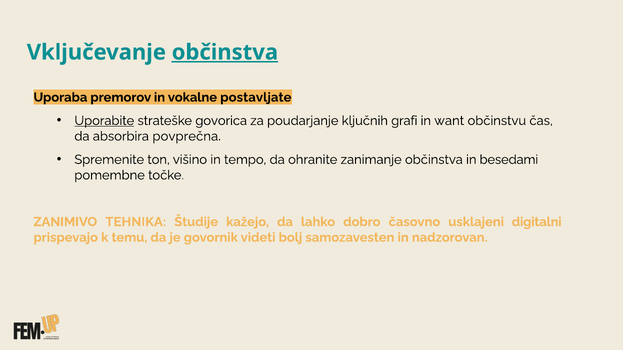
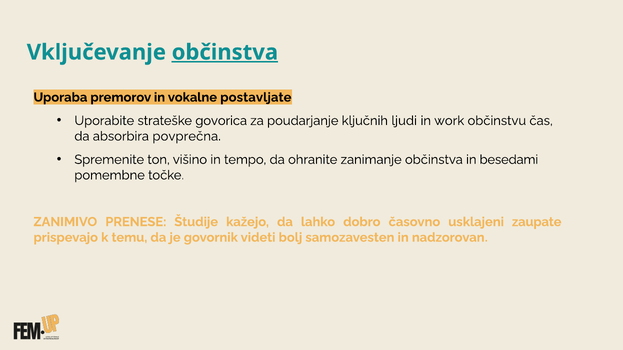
Uporabite underline: present -> none
grafi: grafi -> ljudi
want: want -> work
TEHNIKA: TEHNIKA -> PRENESE
digitalni: digitalni -> zaupate
